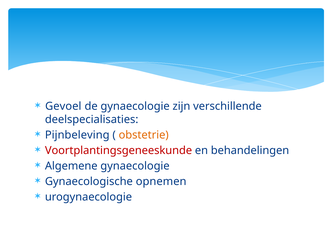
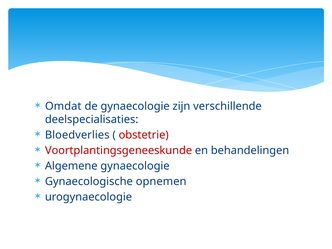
Gevoel: Gevoel -> Omdat
Pijnbeleving: Pijnbeleving -> Bloedverlies
obstetrie colour: orange -> red
